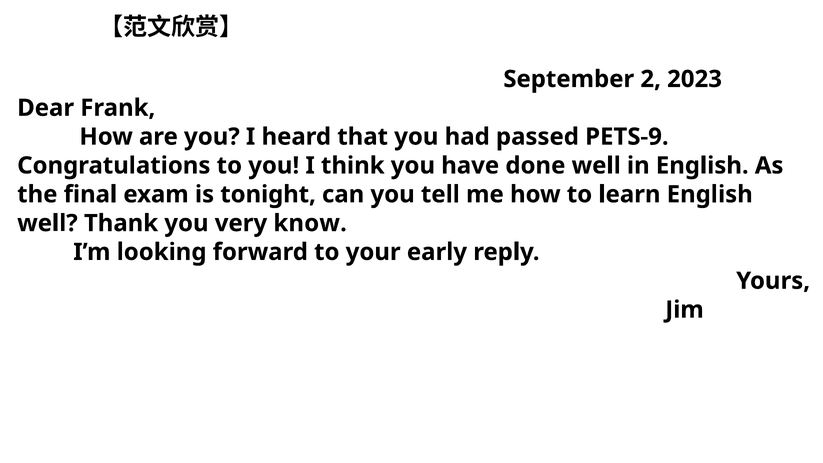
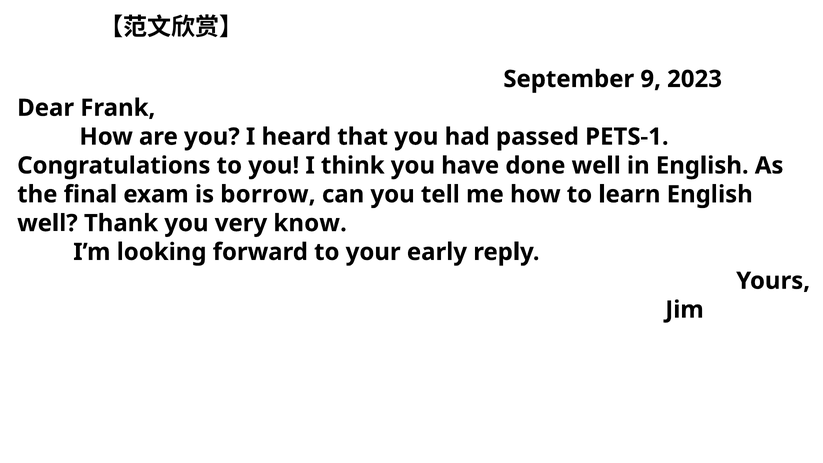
2: 2 -> 9
PETS-9: PETS-9 -> PETS-1
tonight: tonight -> borrow
